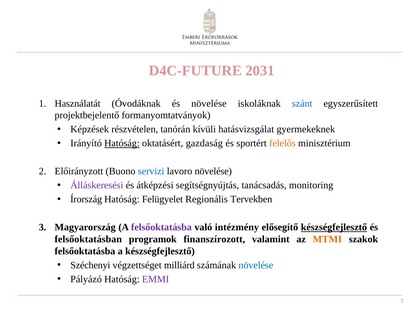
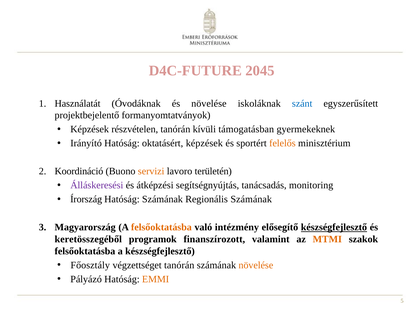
2031: 2031 -> 2045
hatásvizsgálat: hatásvizsgálat -> támogatásban
Hatóság at (122, 143) underline: present -> none
oktatásért gazdaság: gazdaság -> képzések
Előirányzott: Előirányzott -> Koordináció
servizi colour: blue -> orange
lavoro növelése: növelése -> területén
Hatóság Felügyelet: Felügyelet -> Számának
Regionális Tervekben: Tervekben -> Számának
felsőoktatásba at (161, 227) colour: purple -> orange
felsőoktatásban: felsőoktatásban -> keretösszegéből
Széchenyi: Széchenyi -> Főosztály
végzettséget milliárd: milliárd -> tanórán
növelése at (256, 265) colour: blue -> orange
EMMI colour: purple -> orange
